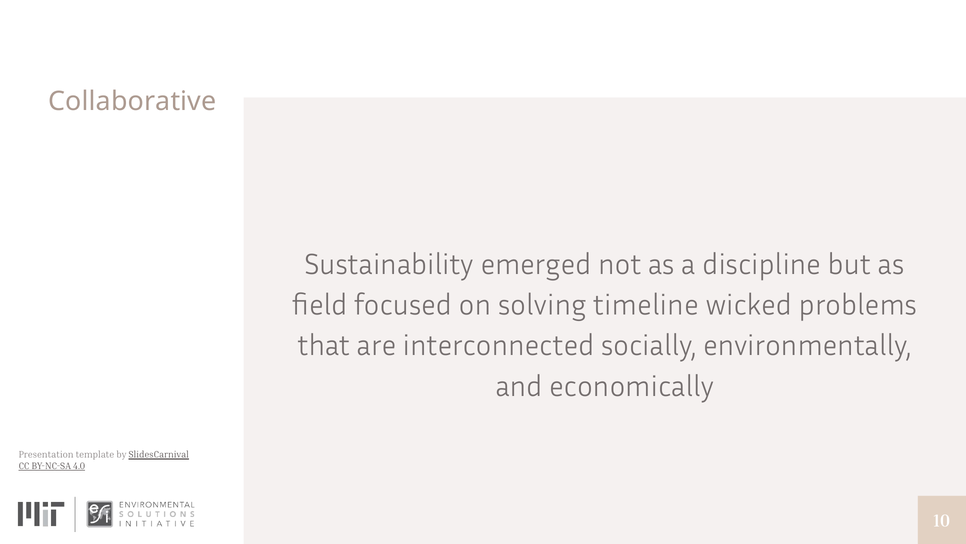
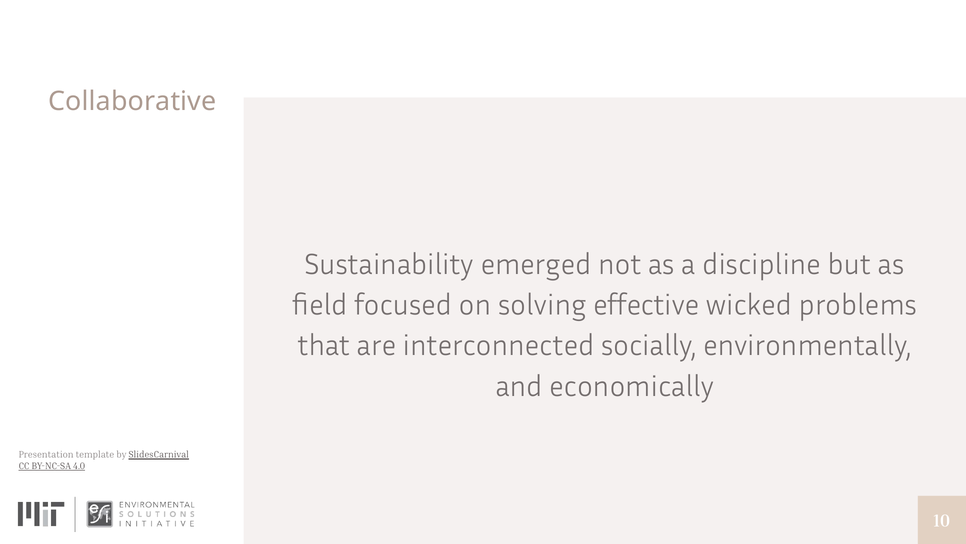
timeline: timeline -> effective
